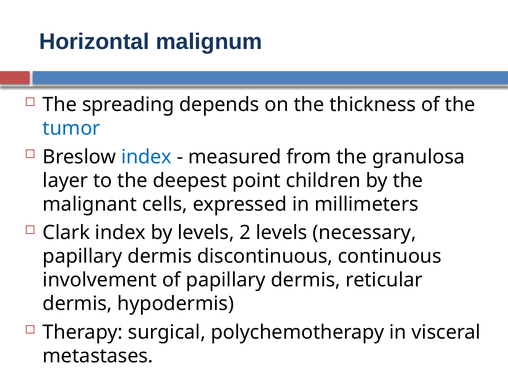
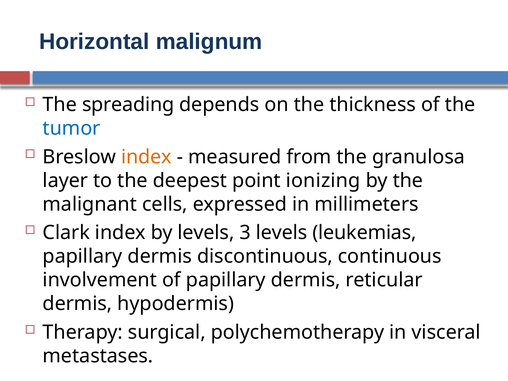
index at (146, 157) colour: blue -> orange
children: children -> ionizing
2: 2 -> 3
necessary: necessary -> leukemias
